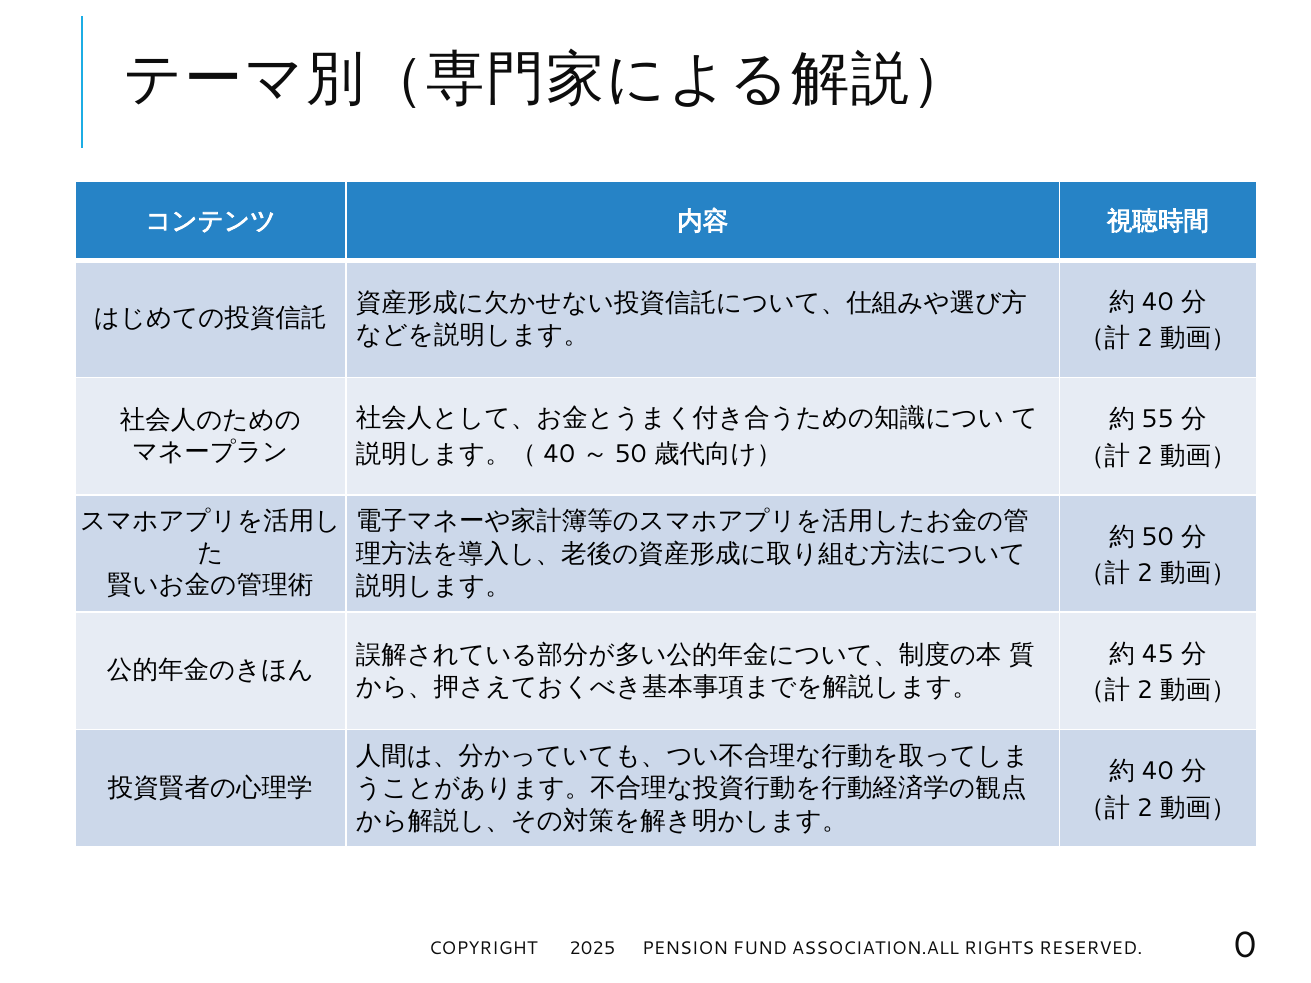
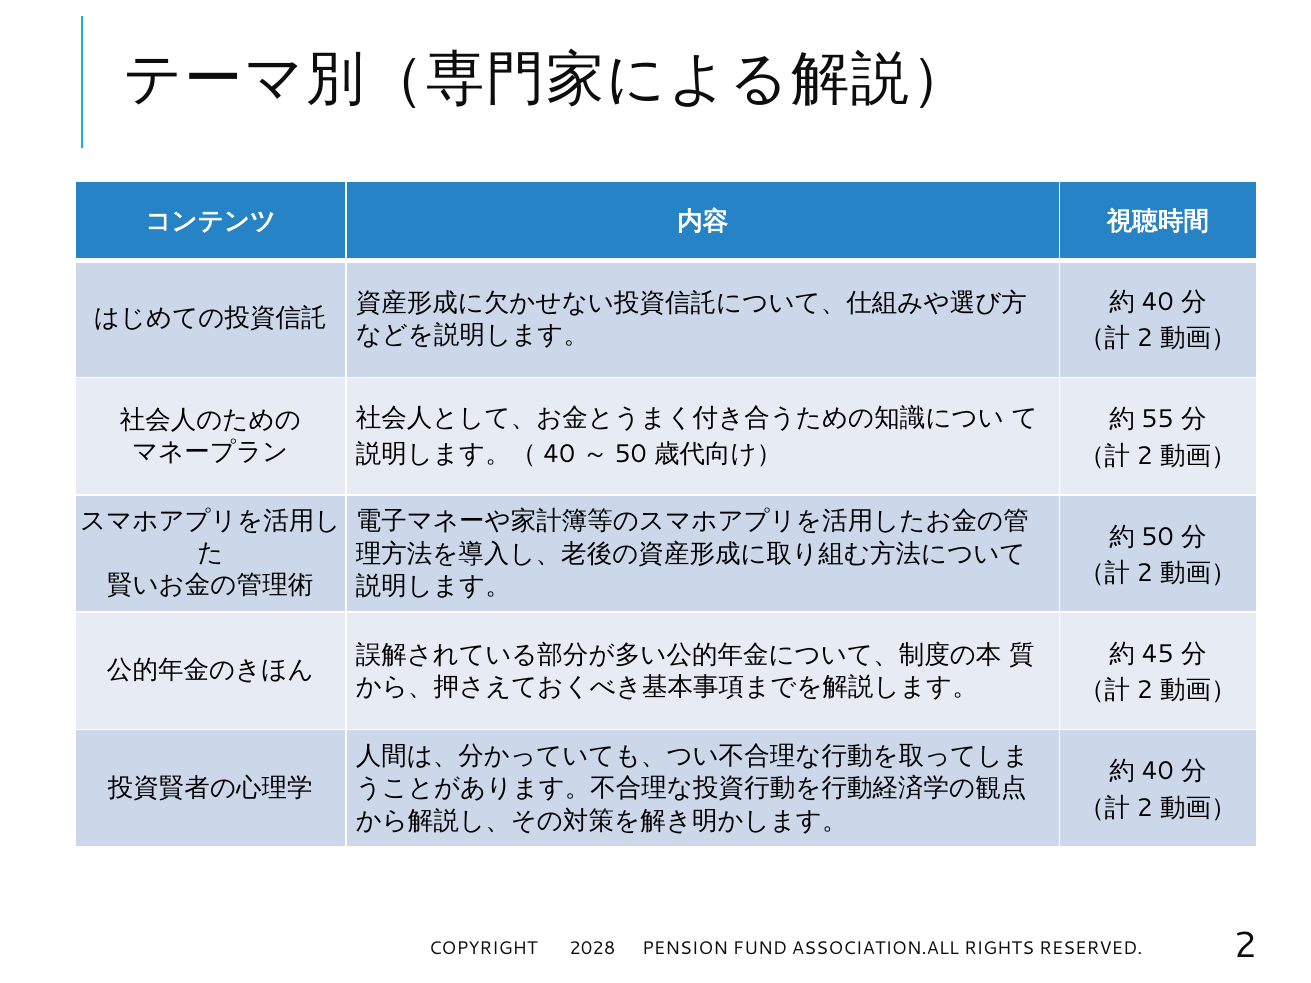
2025: 2025 -> 2028
RESERVED 0: 0 -> 2
